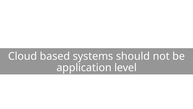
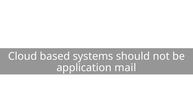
level: level -> mail
